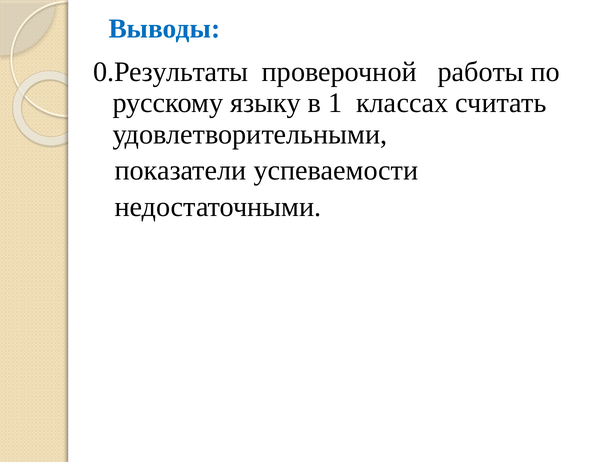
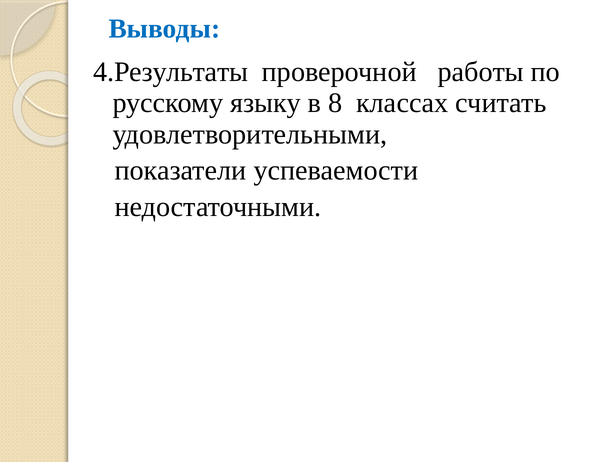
0.Результаты: 0.Результаты -> 4.Результаты
1: 1 -> 8
